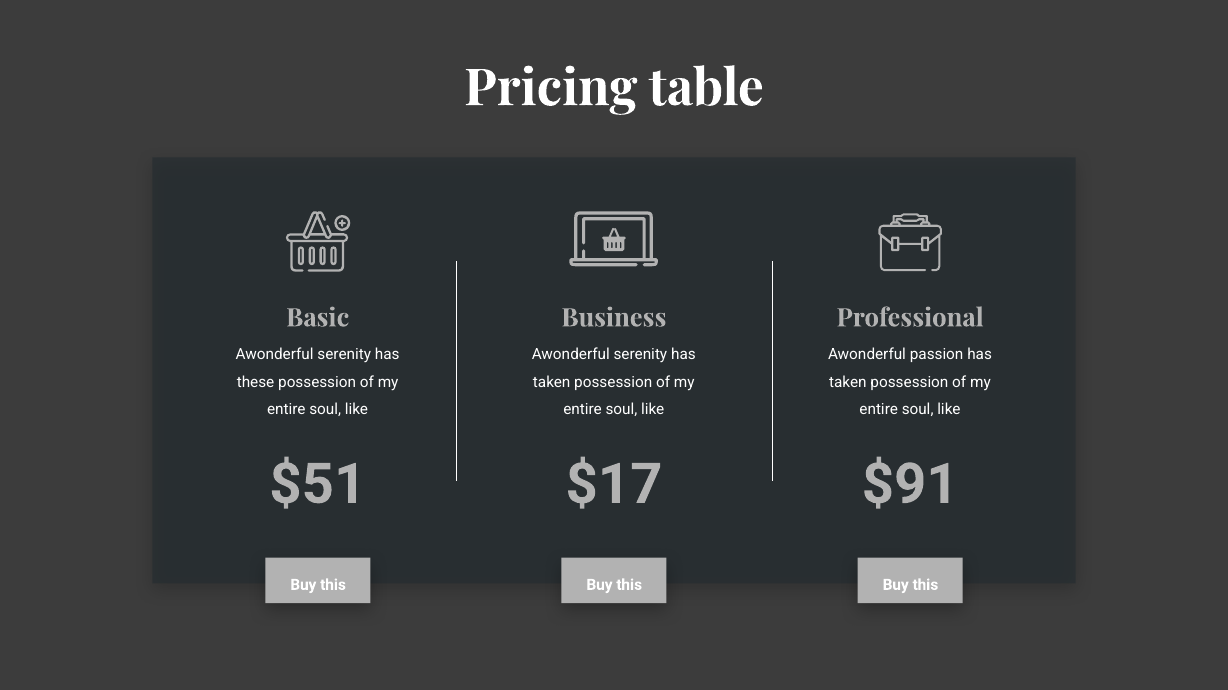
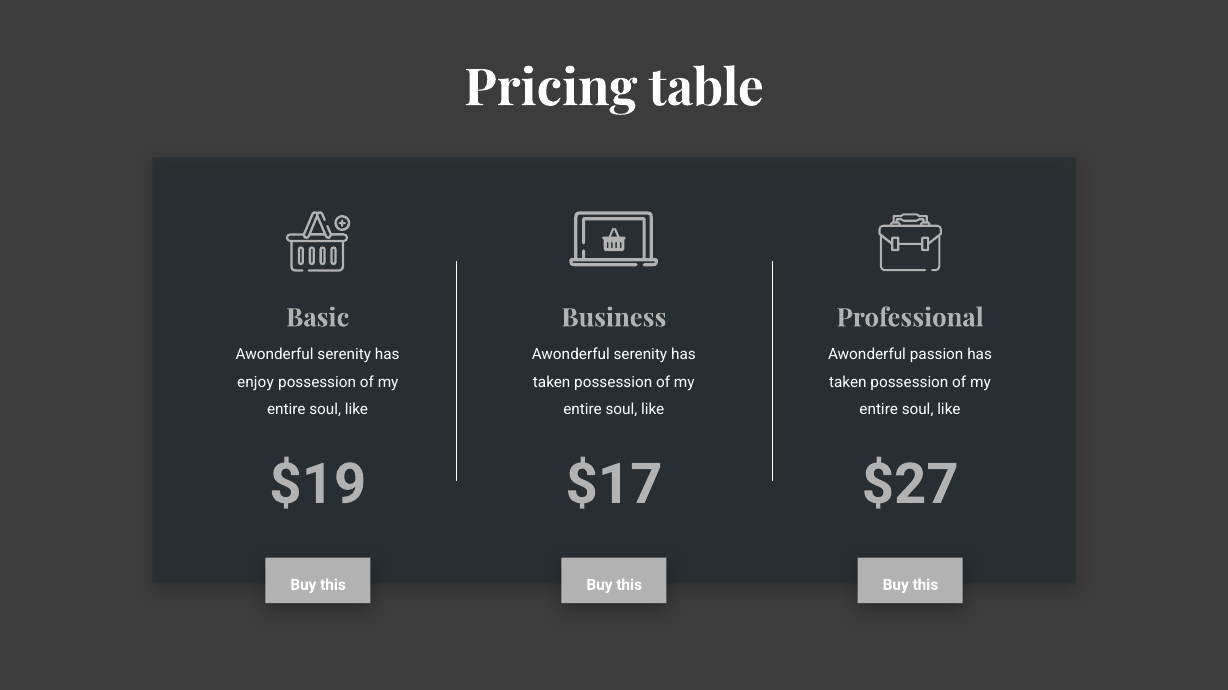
these: these -> enjoy
$51: $51 -> $19
$91: $91 -> $27
